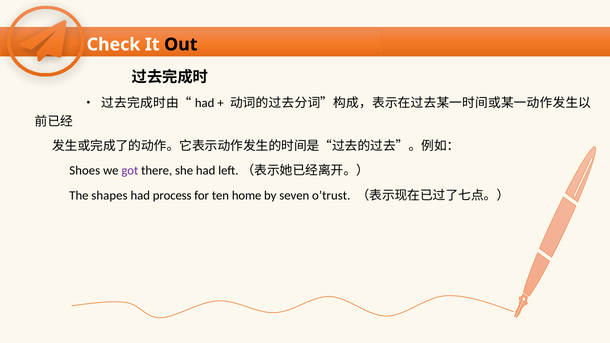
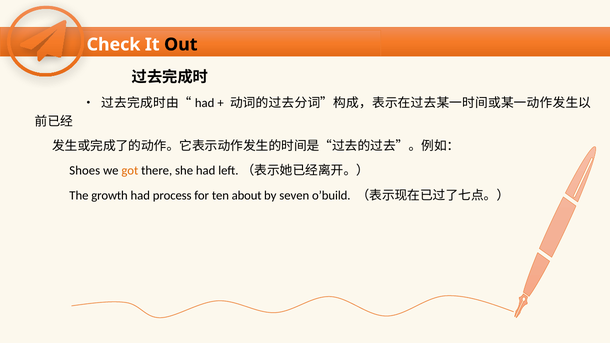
got colour: purple -> orange
shapes: shapes -> growth
home: home -> about
o’trust: o’trust -> o’build
